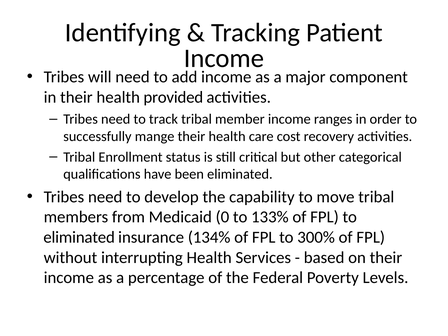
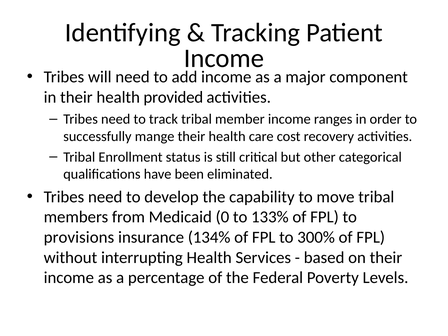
eliminated at (79, 237): eliminated -> provisions
